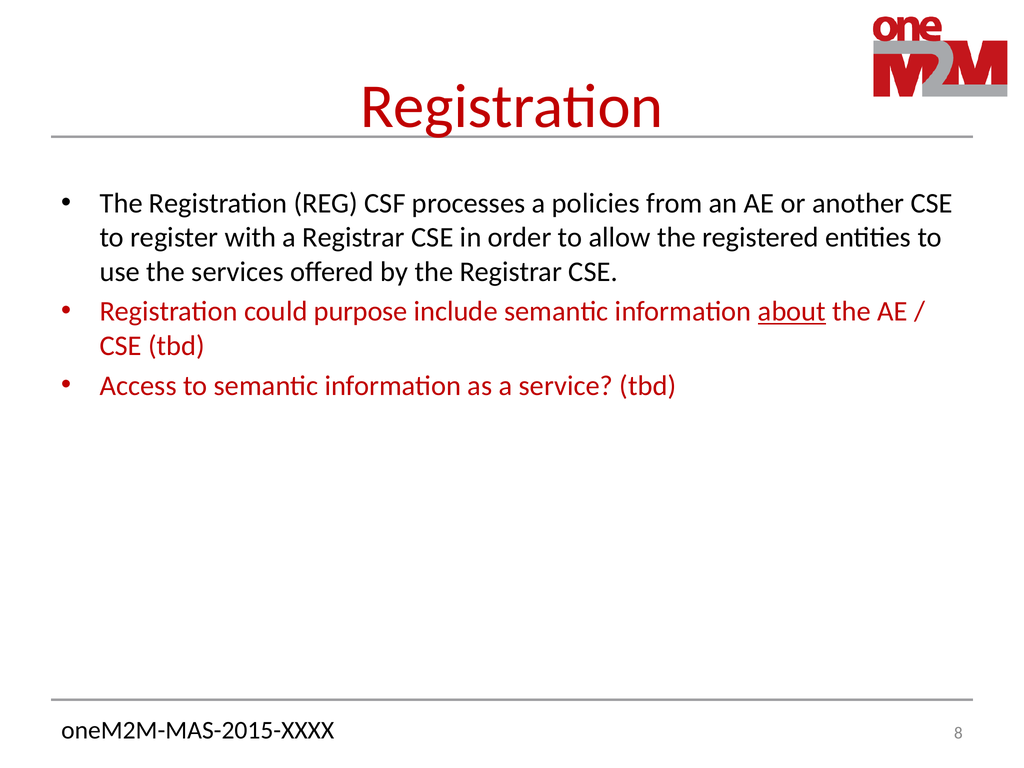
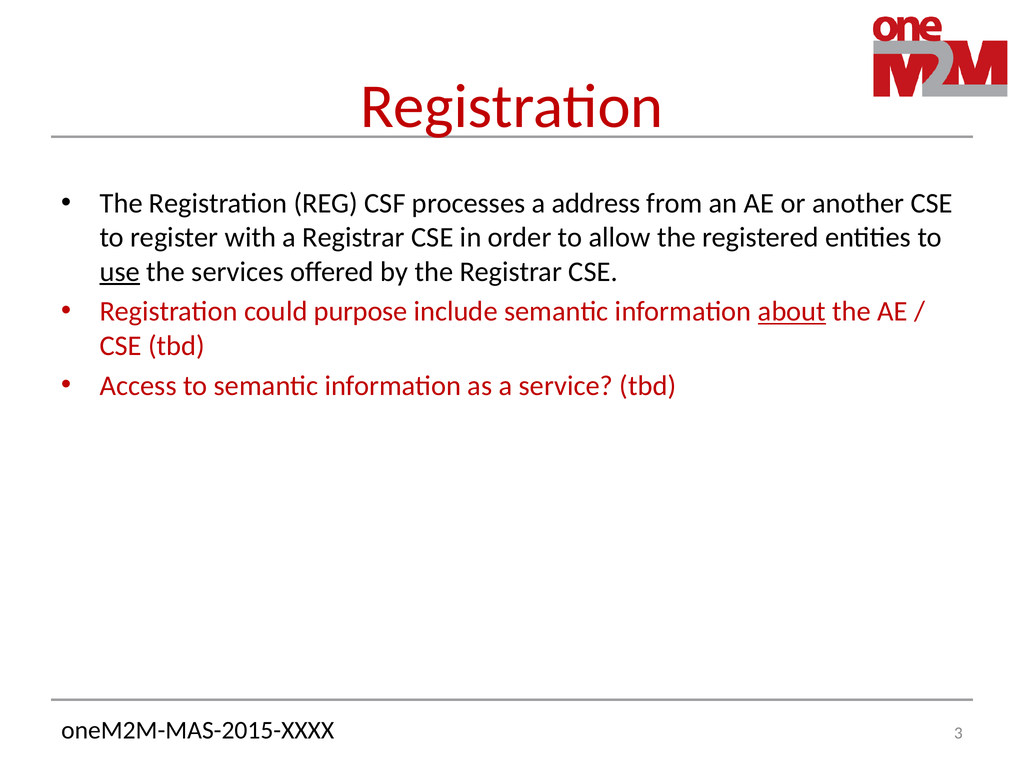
policies: policies -> address
use underline: none -> present
8: 8 -> 3
